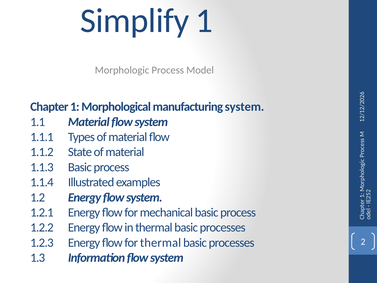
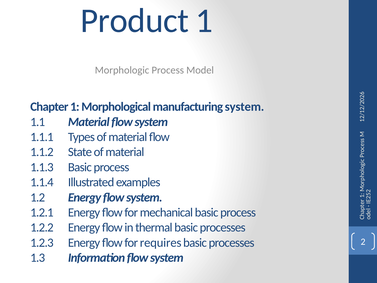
Simplify: Simplify -> Product
for thermal: thermal -> requires
